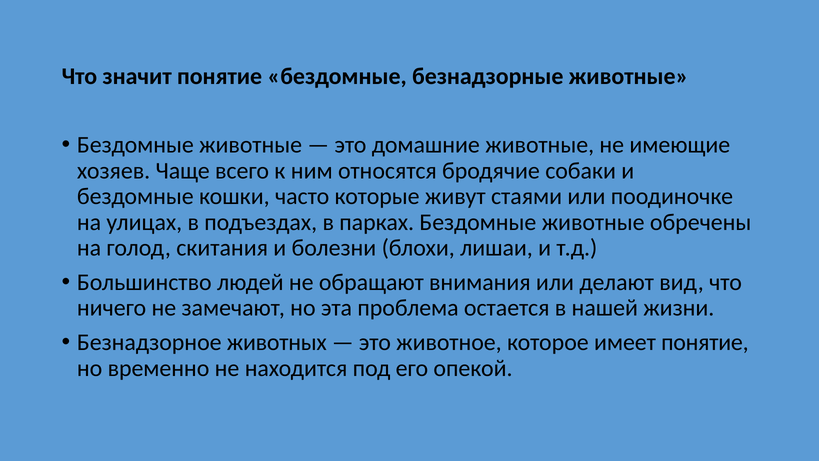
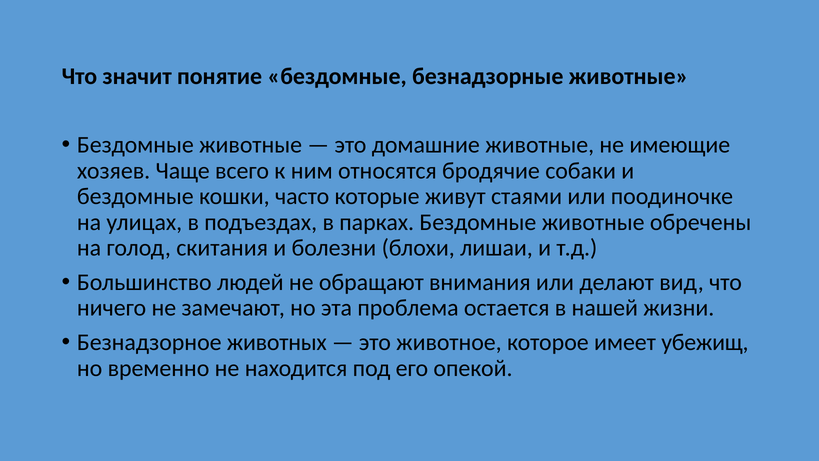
имеет понятие: понятие -> убежищ
